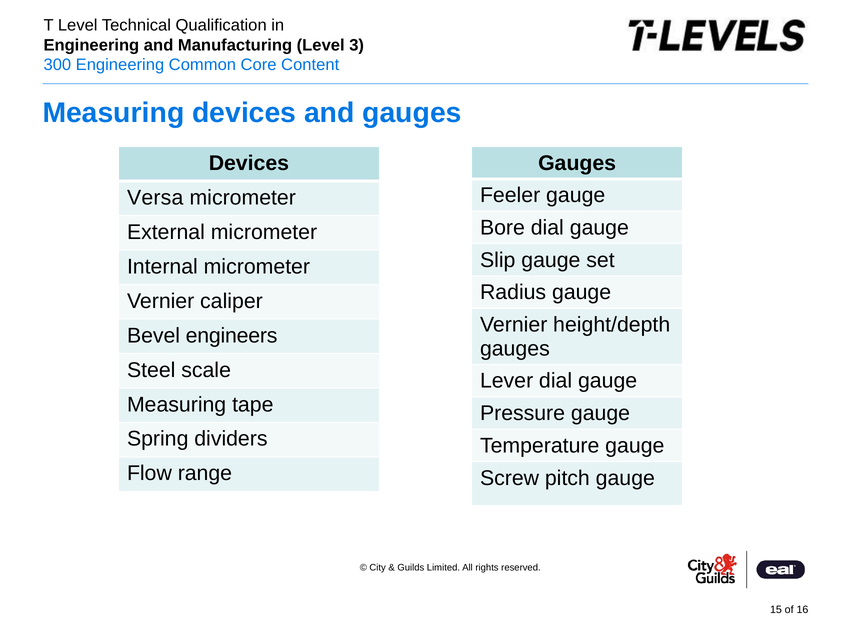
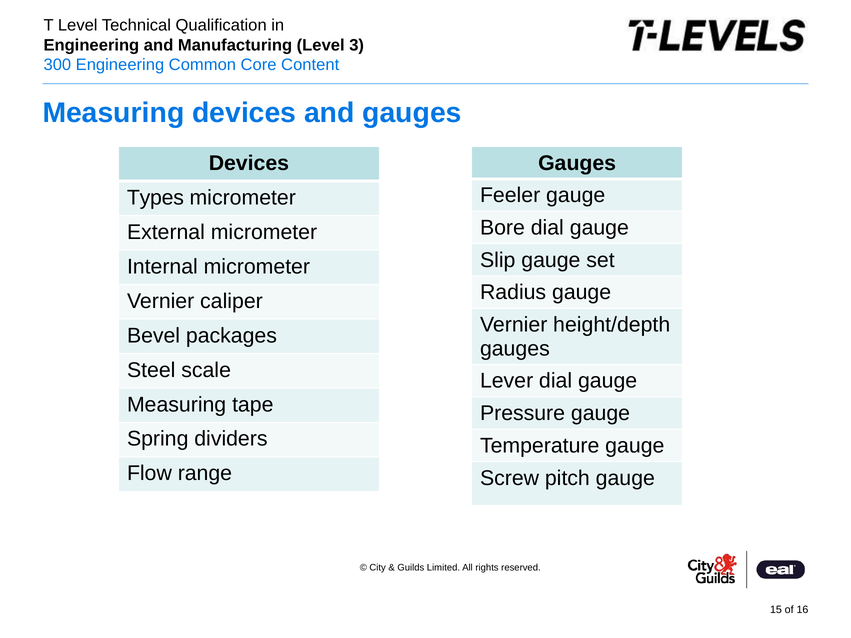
Versa: Versa -> Types
engineers: engineers -> packages
